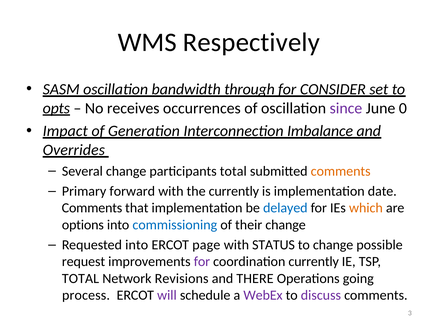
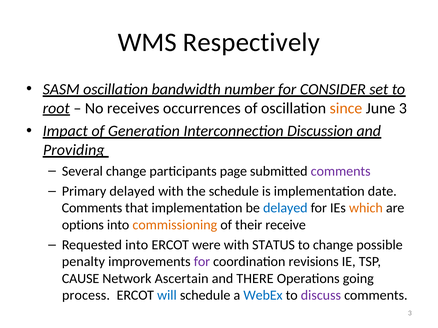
through: through -> number
opts: opts -> root
since colour: purple -> orange
June 0: 0 -> 3
Imbalance: Imbalance -> Discussion
Overrides: Overrides -> Providing
participants total: total -> page
comments at (341, 171) colour: orange -> purple
Primary forward: forward -> delayed
the currently: currently -> schedule
commissioning colour: blue -> orange
their change: change -> receive
page: page -> were
request: request -> penalty
coordination currently: currently -> revisions
TOTAL at (80, 279): TOTAL -> CAUSE
Revisions: Revisions -> Ascertain
will colour: purple -> blue
WebEx colour: purple -> blue
